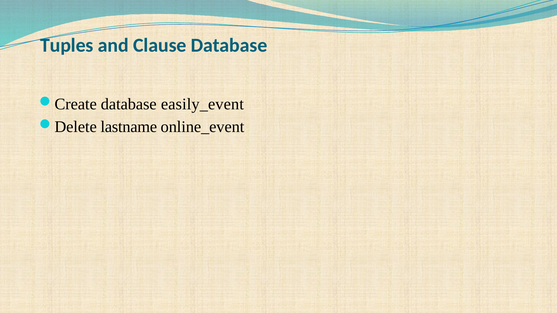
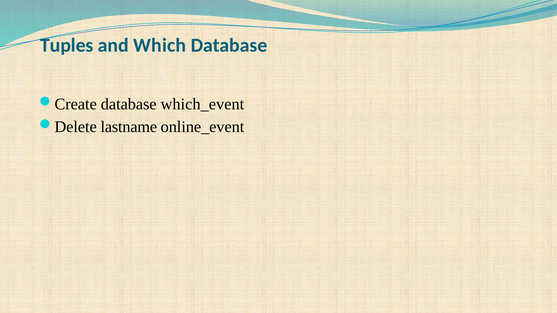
Clause: Clause -> Which
easily_event: easily_event -> which_event
